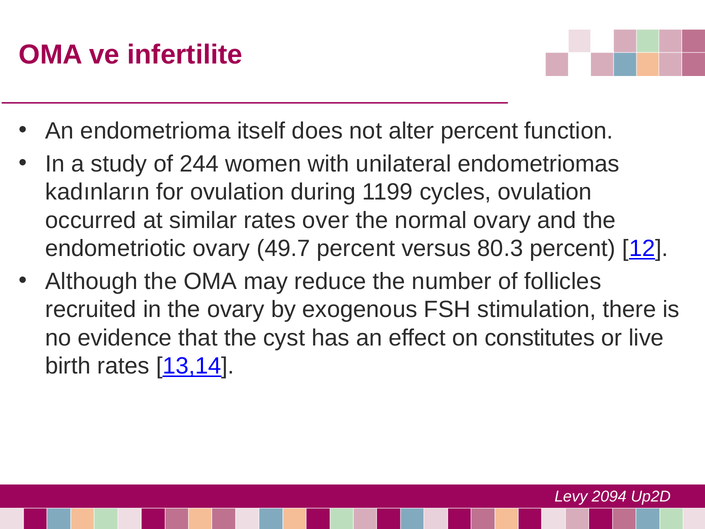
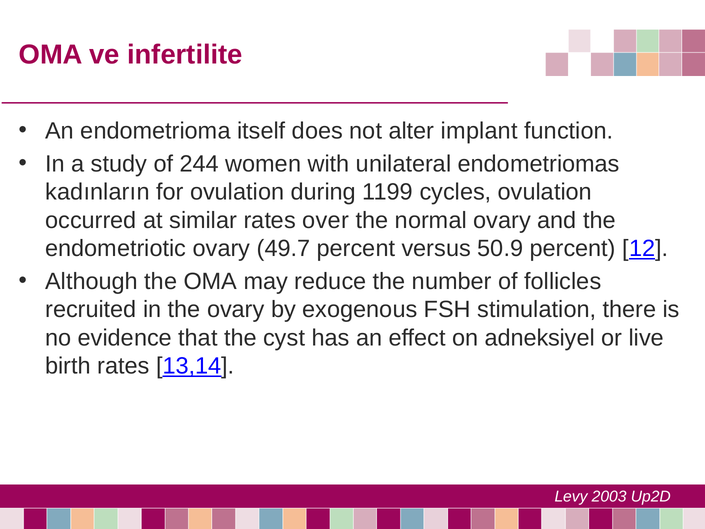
alter percent: percent -> implant
80.3: 80.3 -> 50.9
constitutes: constitutes -> adneksiyel
2094: 2094 -> 2003
